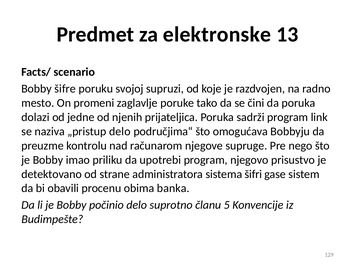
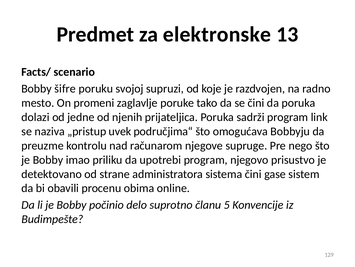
„pristup delo: delo -> uvek
sistema šifri: šifri -> čini
banka: banka -> online
